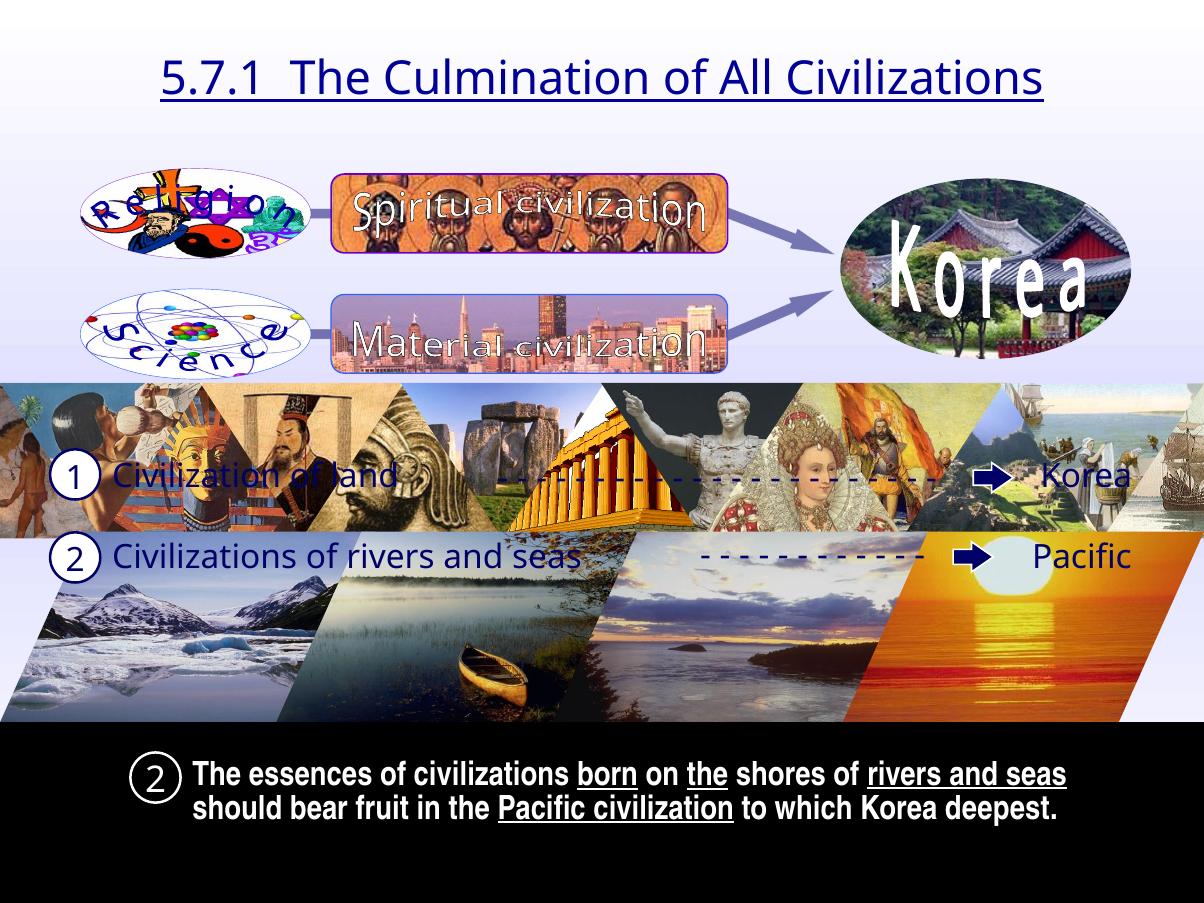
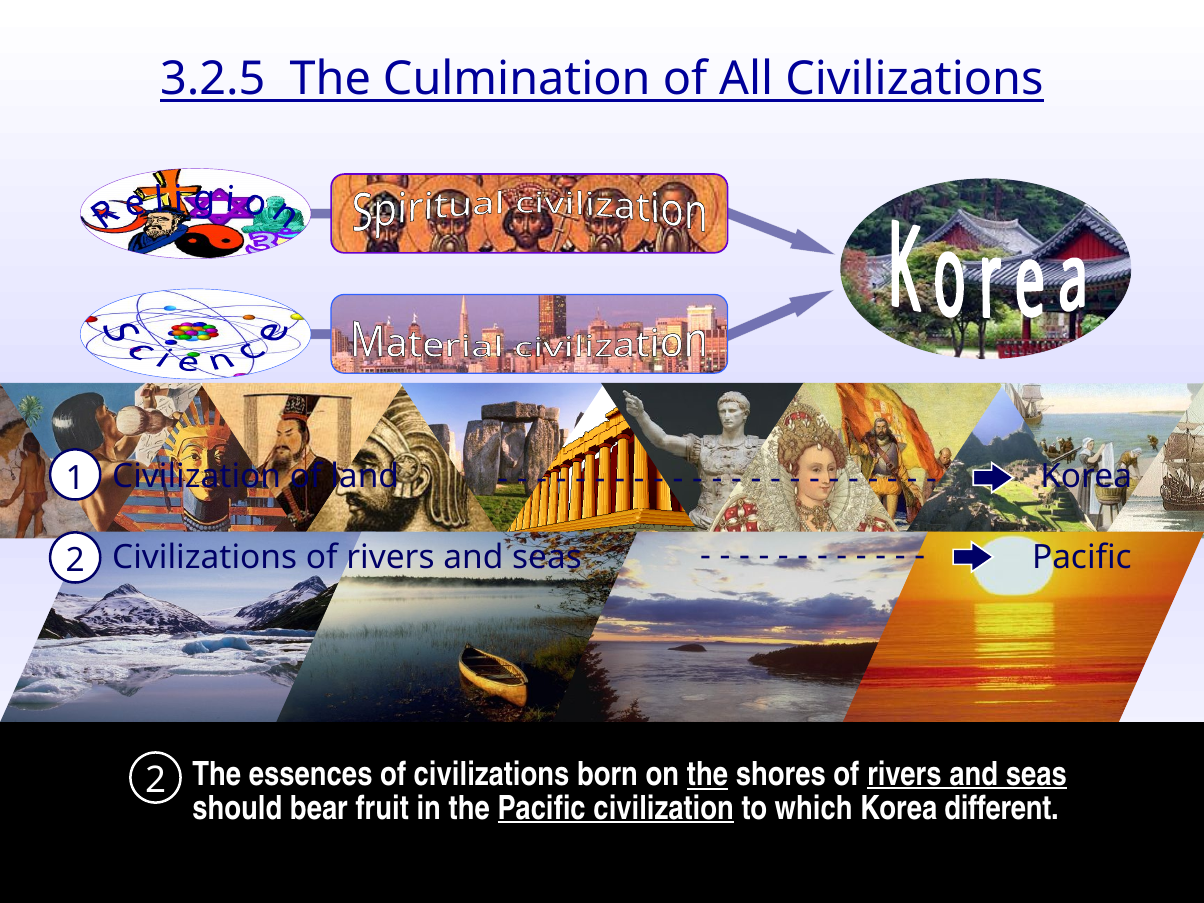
5.7.1: 5.7.1 -> 3.2.5
born underline: present -> none
deepest: deepest -> different
